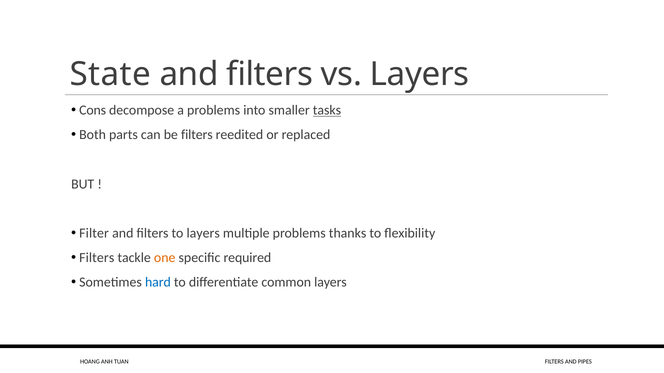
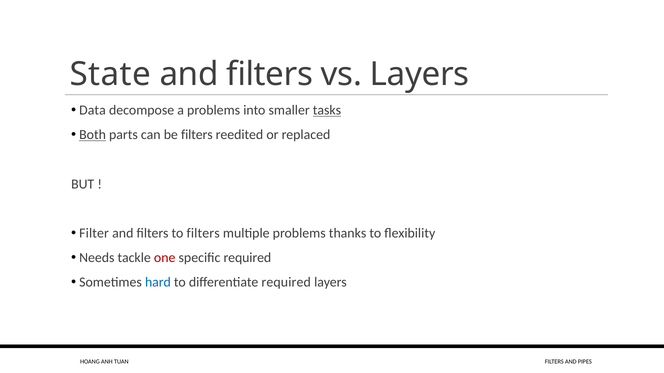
Cons: Cons -> Data
Both underline: none -> present
to layers: layers -> filters
Filters at (97, 258): Filters -> Needs
one colour: orange -> red
differentiate common: common -> required
